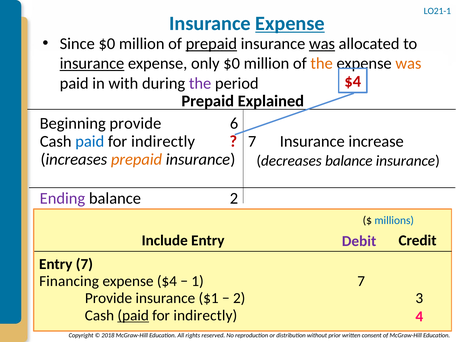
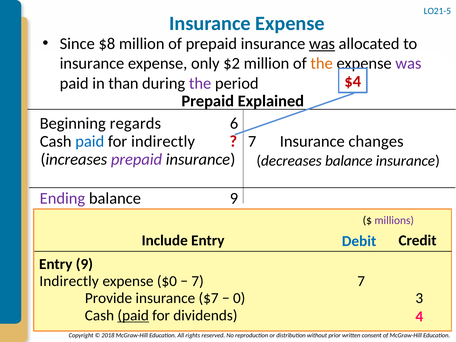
LO21-1: LO21-1 -> LO21-5
Expense at (290, 24) underline: present -> none
Since $0: $0 -> $8
prepaid at (211, 44) underline: present -> none
insurance at (92, 64) underline: present -> none
only $0: $0 -> $2
was at (408, 64) colour: orange -> purple
with: with -> than
Beginning provide: provide -> regards
increase: increase -> changes
prepaid at (137, 159) colour: orange -> purple
balance 2: 2 -> 9
millions colour: blue -> purple
Debit colour: purple -> blue
Entry 7: 7 -> 9
Financing at (69, 281): Financing -> Indirectly
expense $4: $4 -> $0
1 at (198, 281): 1 -> 7
$1: $1 -> $7
2 at (239, 298): 2 -> 0
indirectly at (205, 315): indirectly -> dividends
